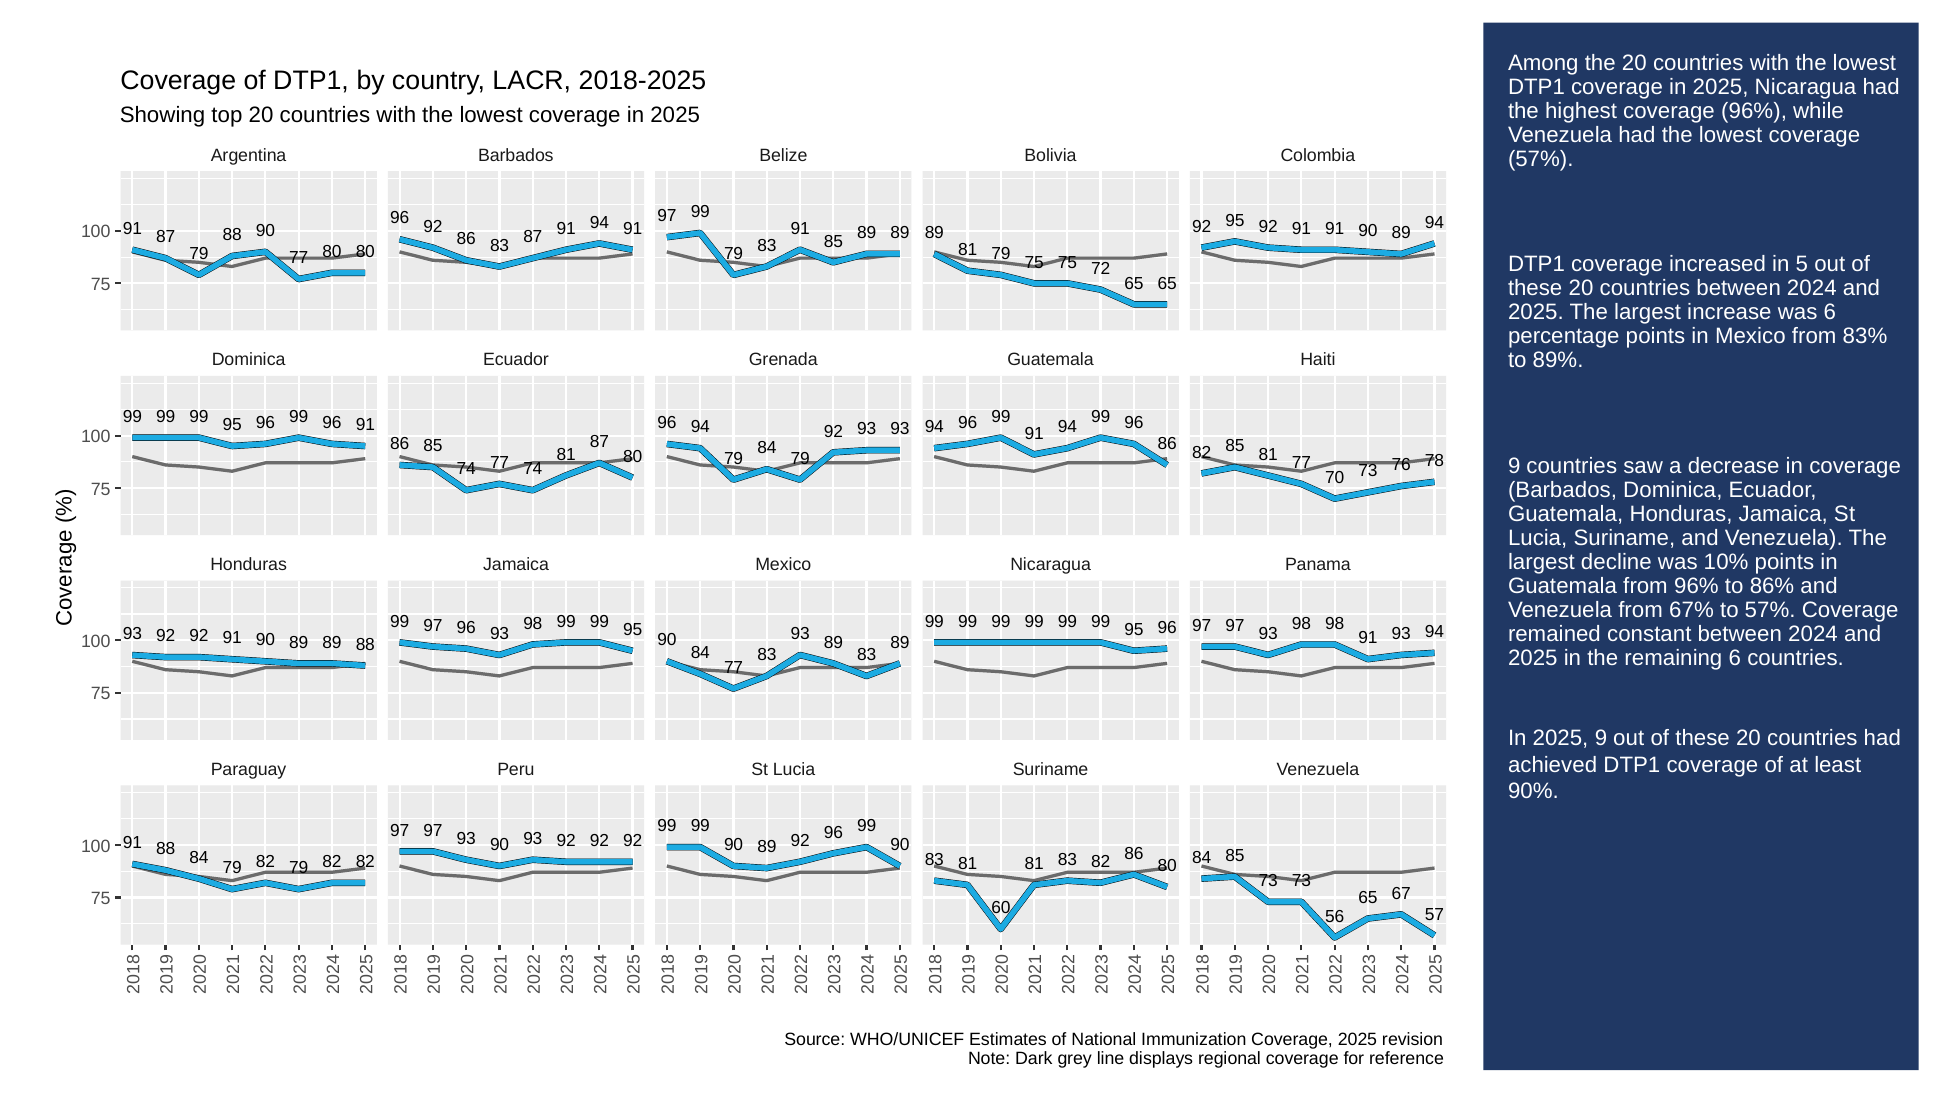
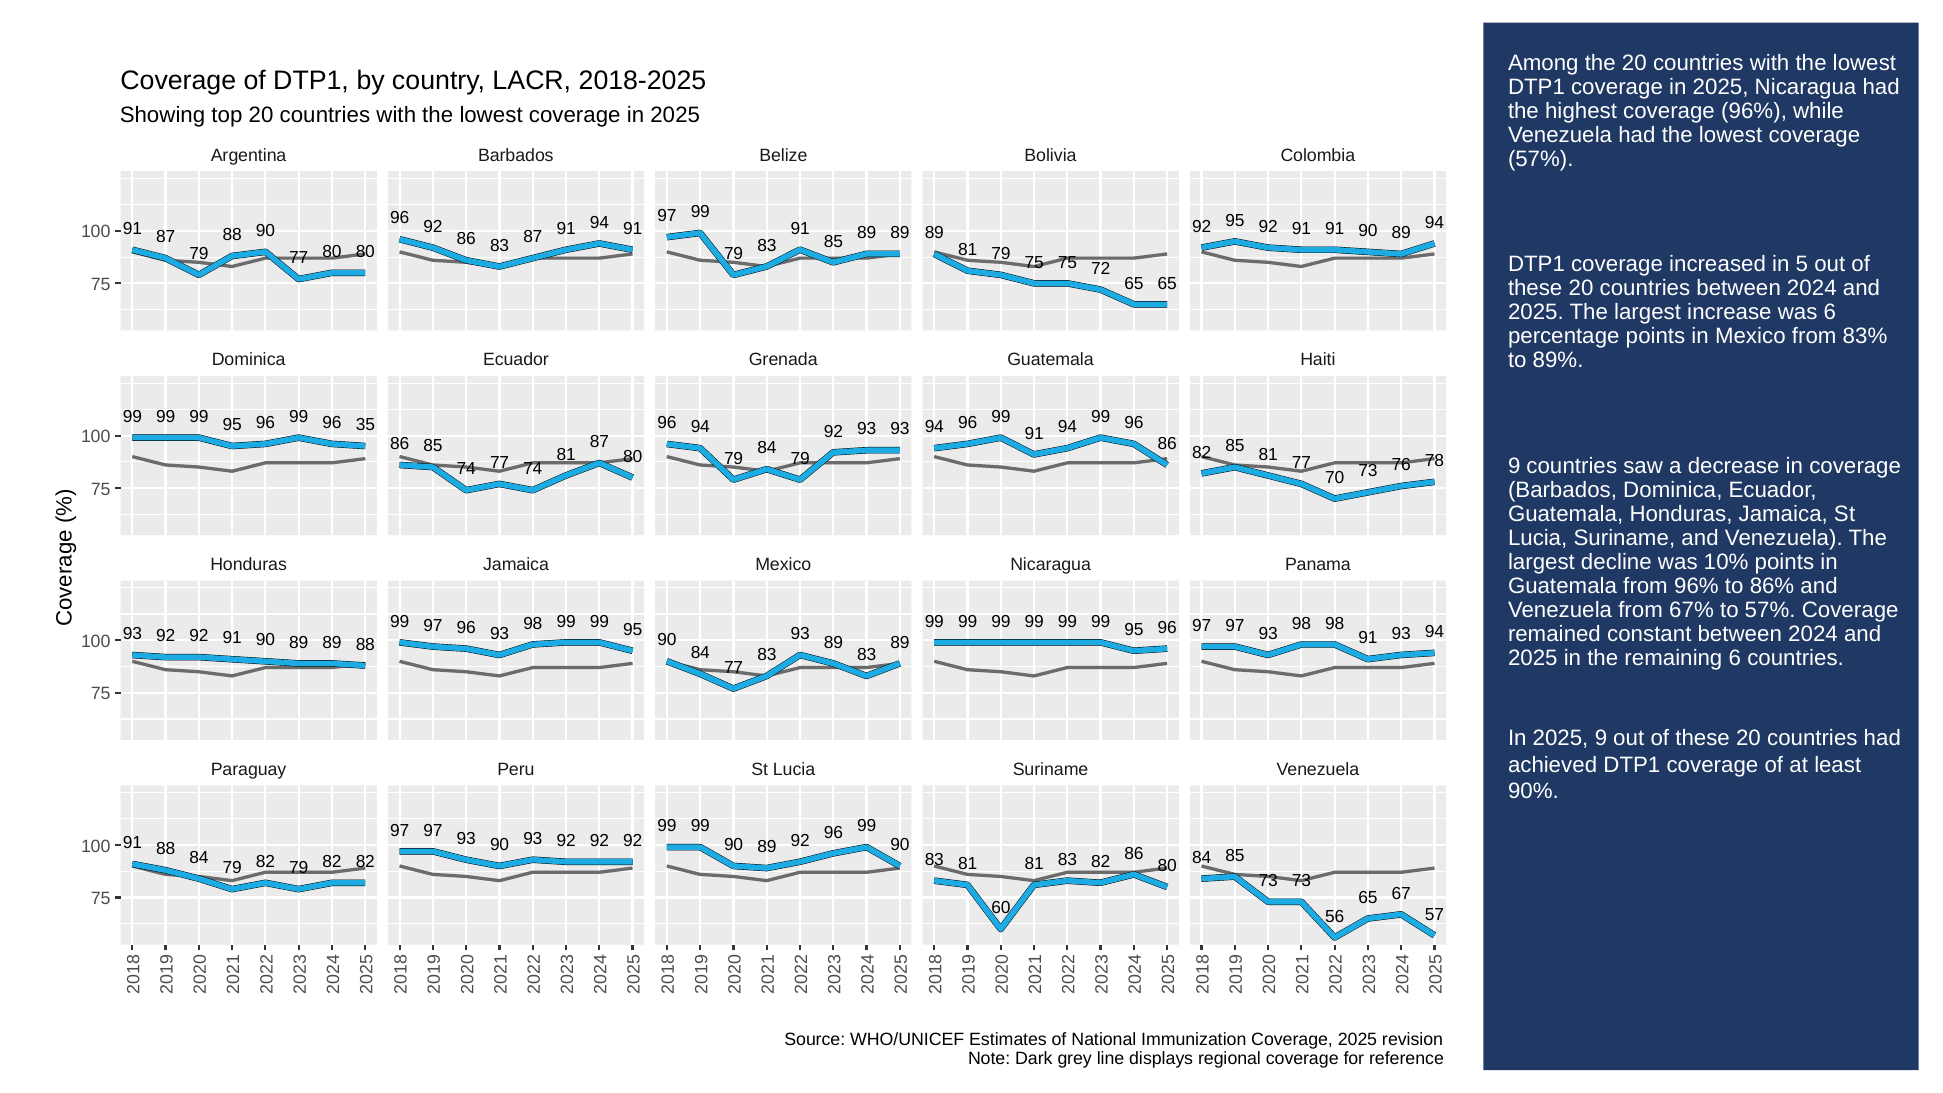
96 91: 91 -> 35
